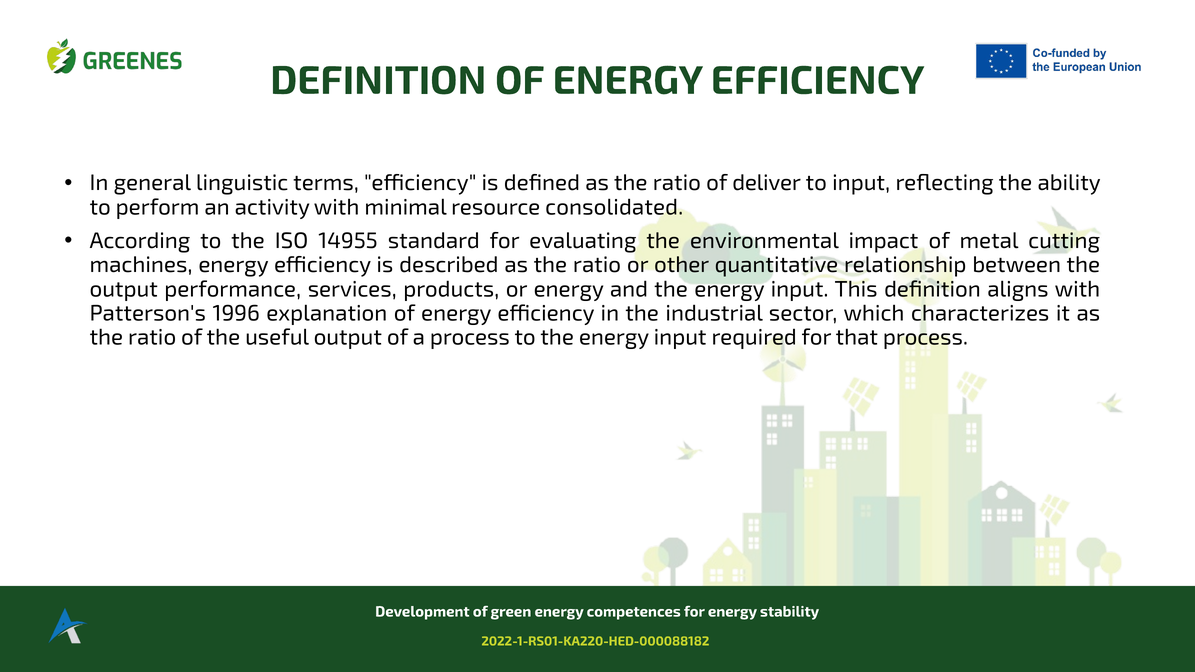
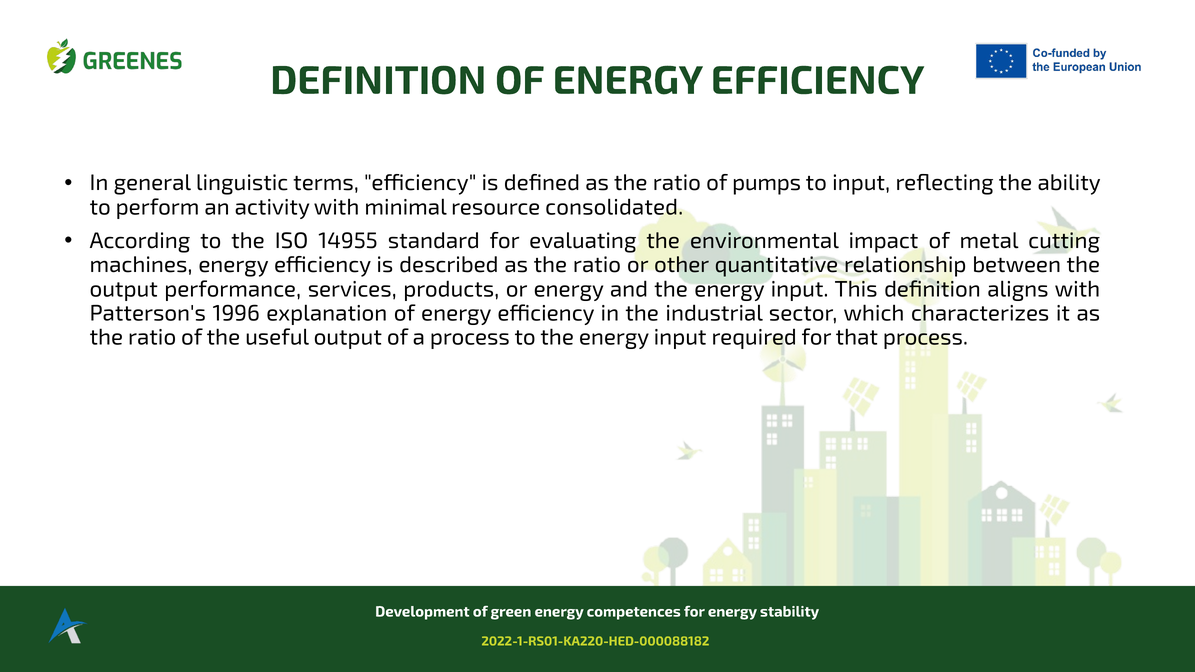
deliver: deliver -> pumps
